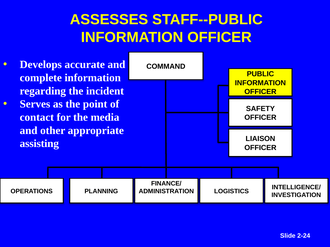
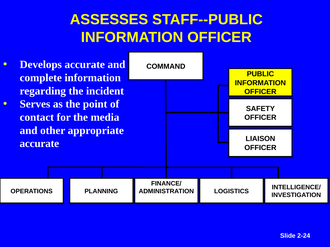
assisting at (39, 144): assisting -> accurate
